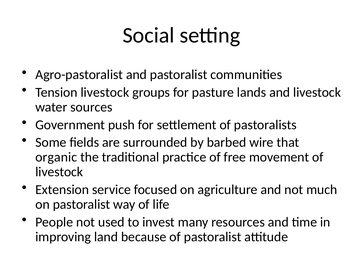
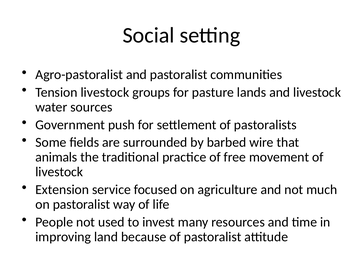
organic: organic -> animals
